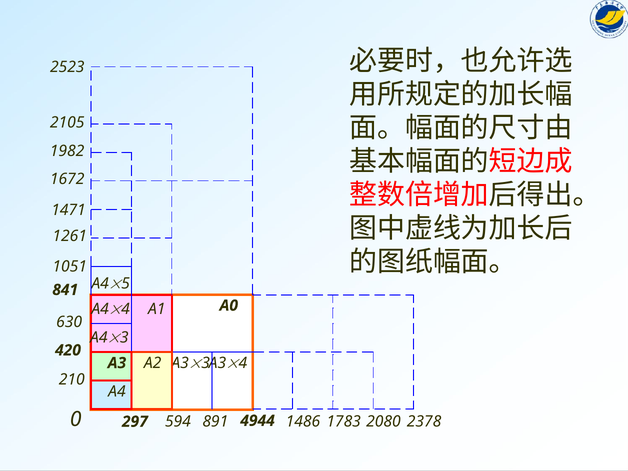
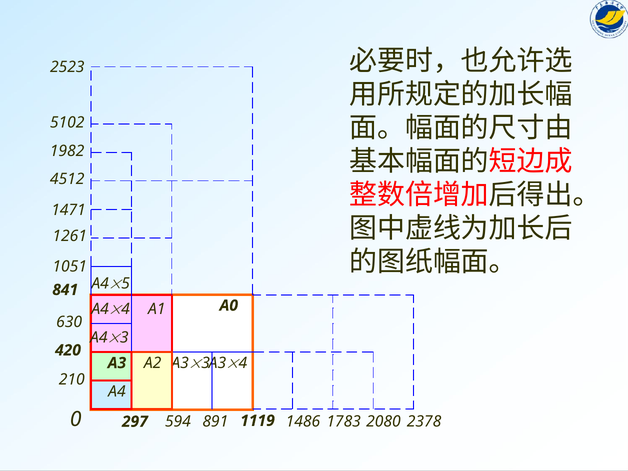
2105: 2105 -> 5102
1672: 1672 -> 4512
4944: 4944 -> 1119
